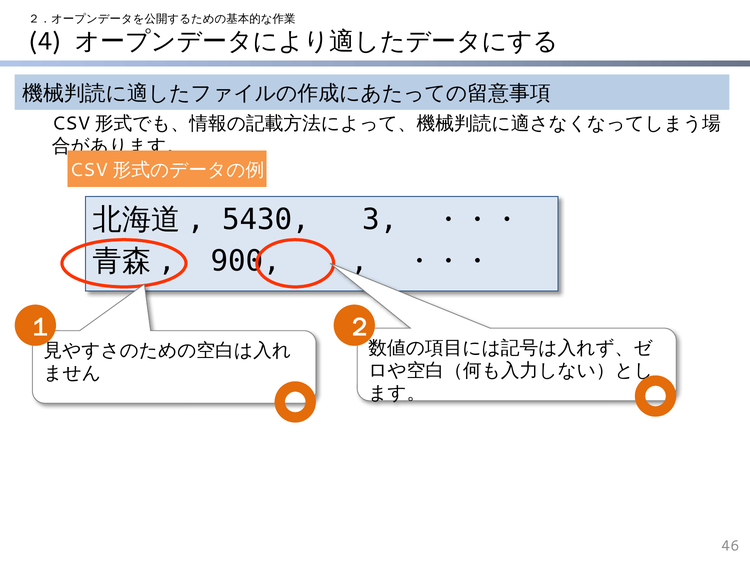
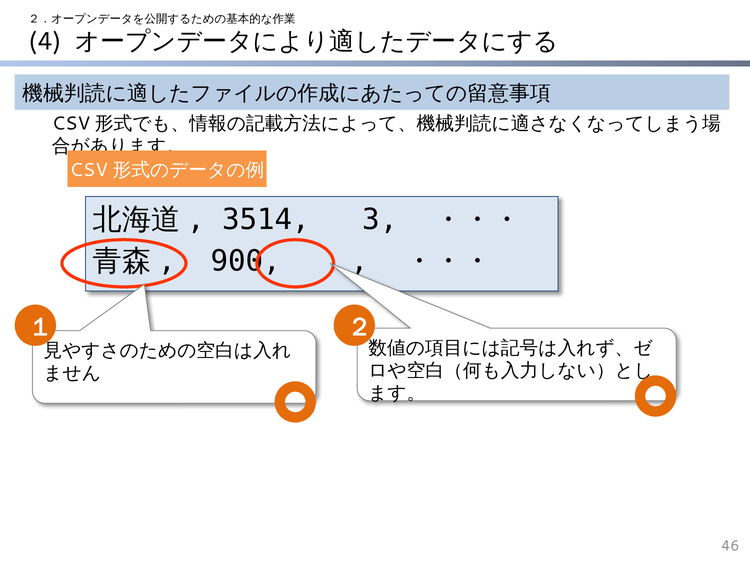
5430: 5430 -> 3514
